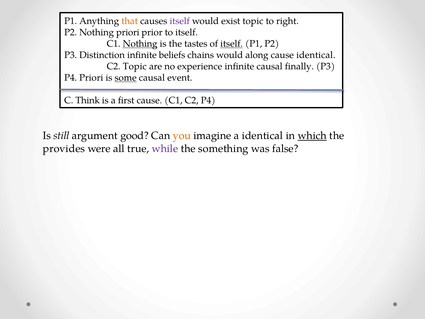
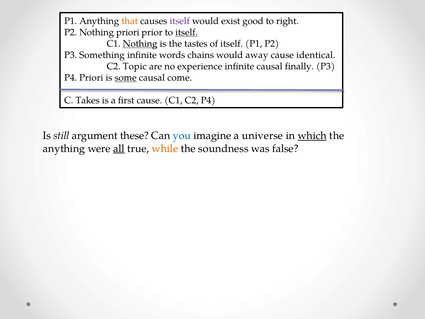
exist topic: topic -> good
itself at (187, 32) underline: none -> present
itself at (232, 44) underline: present -> none
Distinction: Distinction -> Something
beliefs: beliefs -> words
along: along -> away
event: event -> come
Think: Think -> Takes
good: good -> these
you colour: orange -> blue
a identical: identical -> universe
provides at (64, 148): provides -> anything
all underline: none -> present
while colour: purple -> orange
something: something -> soundness
